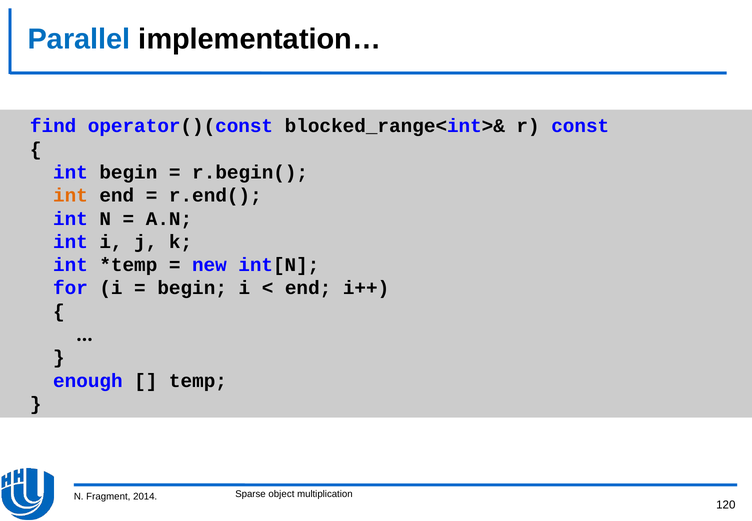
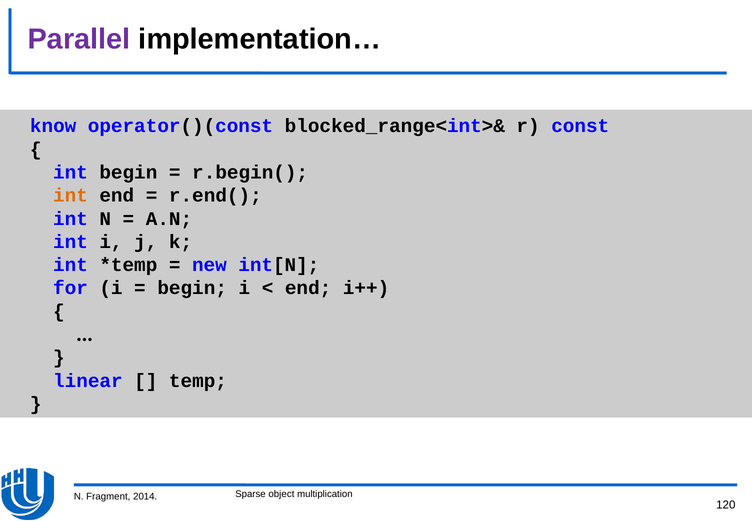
Parallel colour: blue -> purple
find: find -> know
enough: enough -> linear
